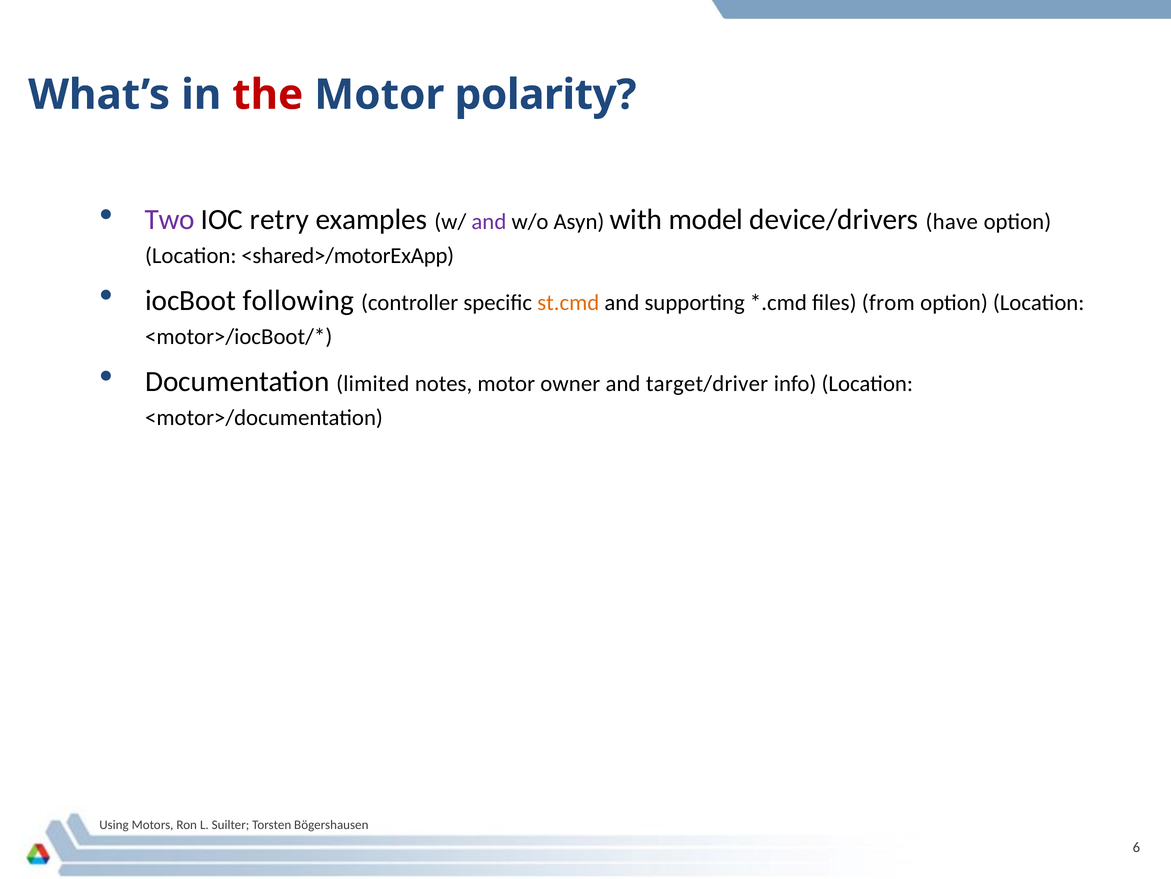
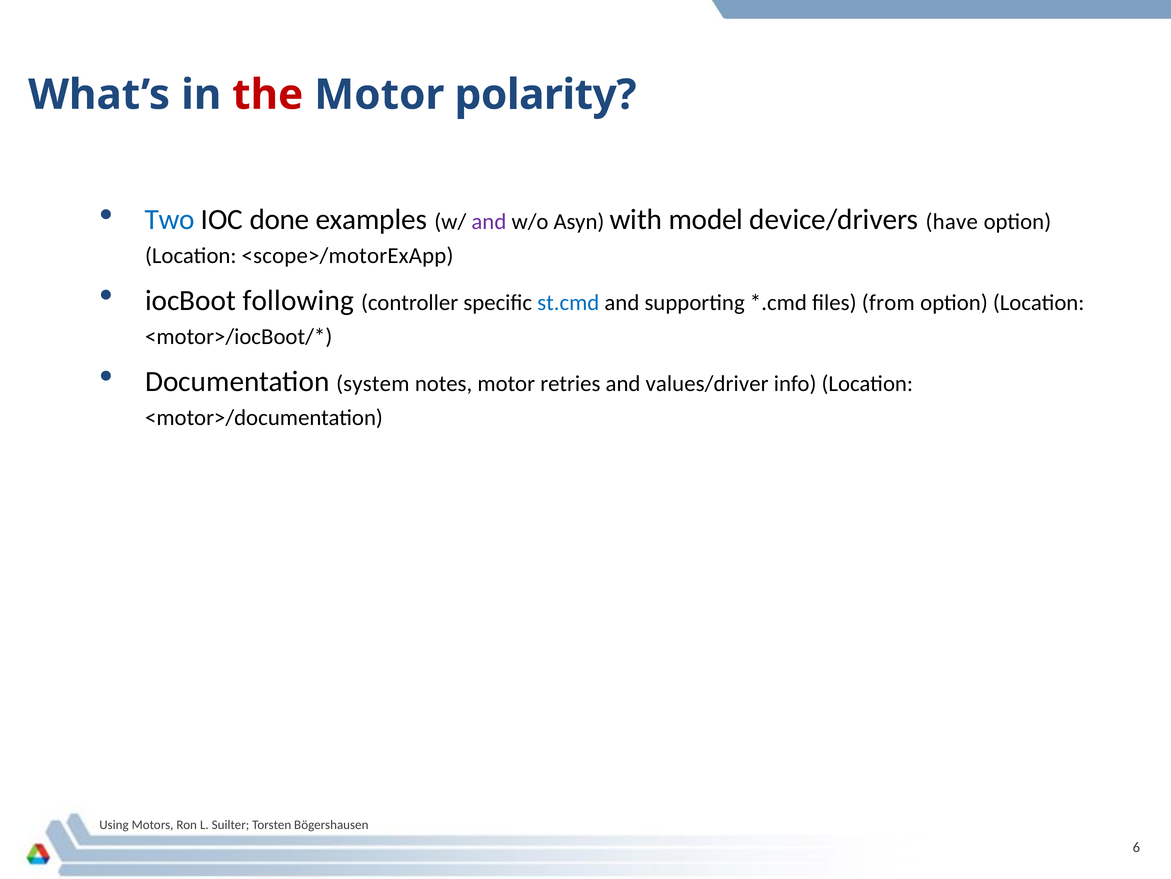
Two colour: purple -> blue
retry: retry -> done
<shared>/motorExApp: <shared>/motorExApp -> <scope>/motorExApp
st.cmd colour: orange -> blue
limited: limited -> system
owner: owner -> retries
target/driver: target/driver -> values/driver
